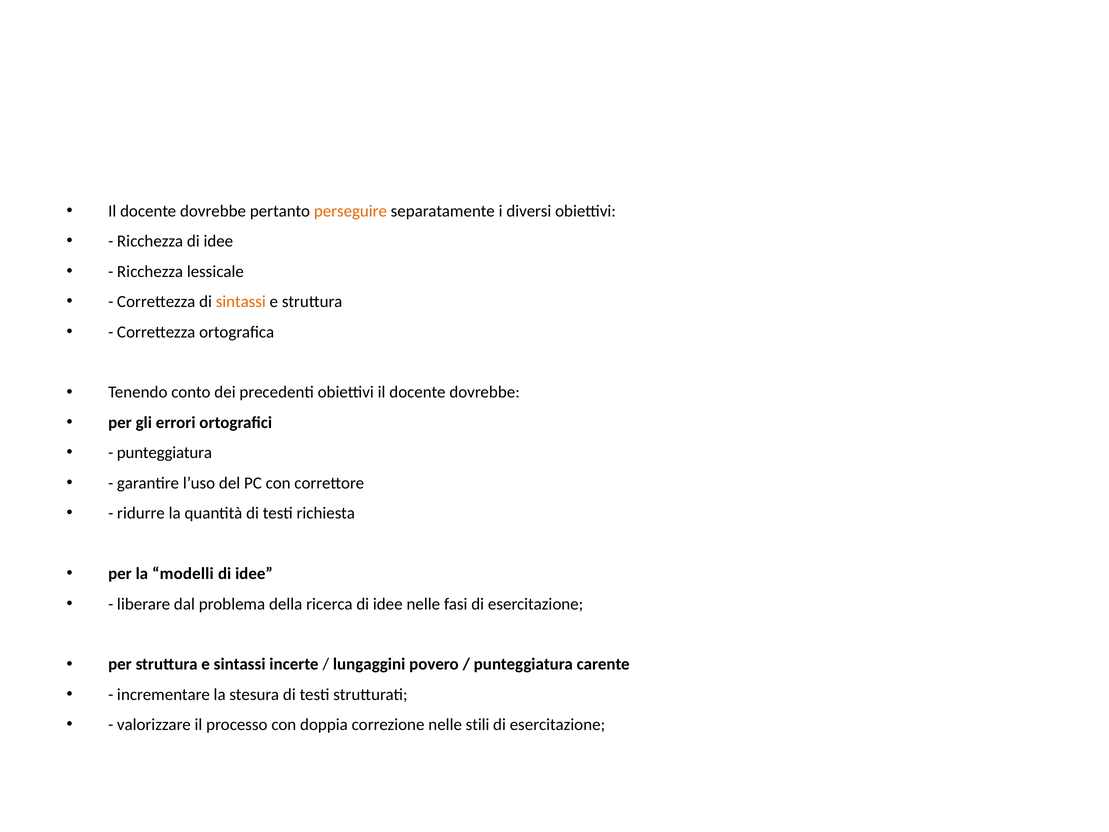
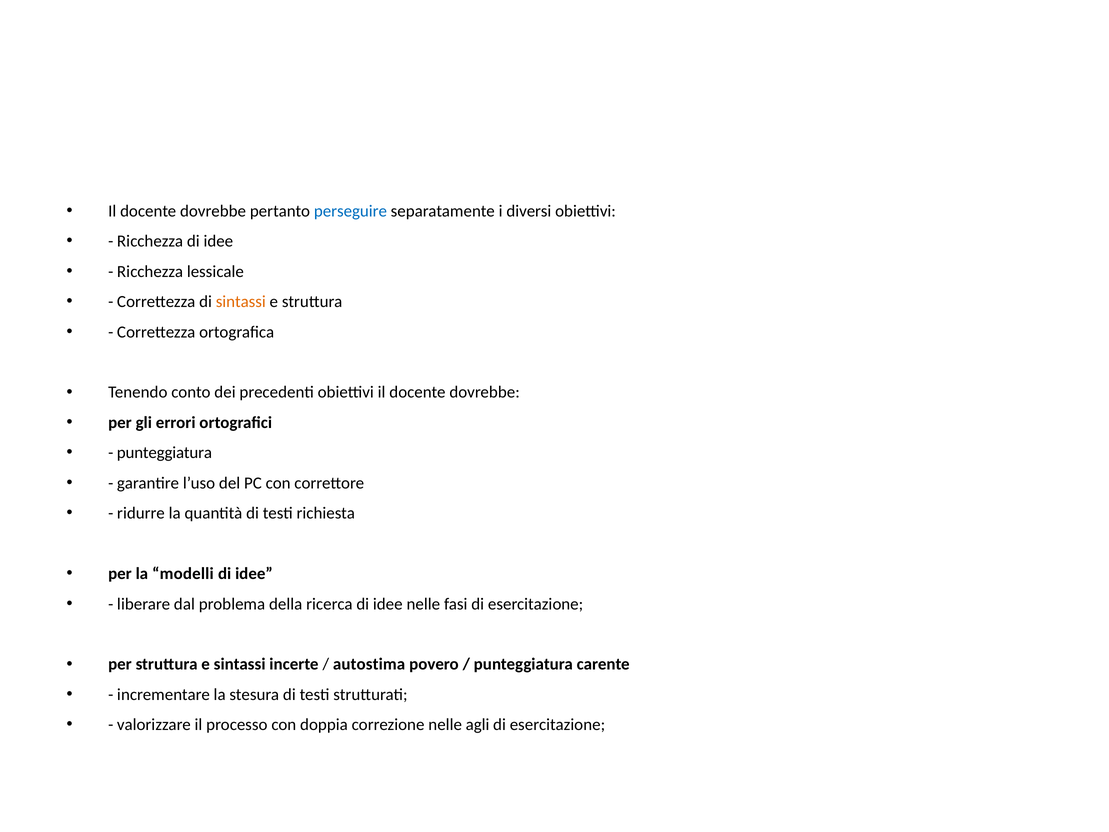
perseguire colour: orange -> blue
lungaggini: lungaggini -> autostima
stili: stili -> agli
